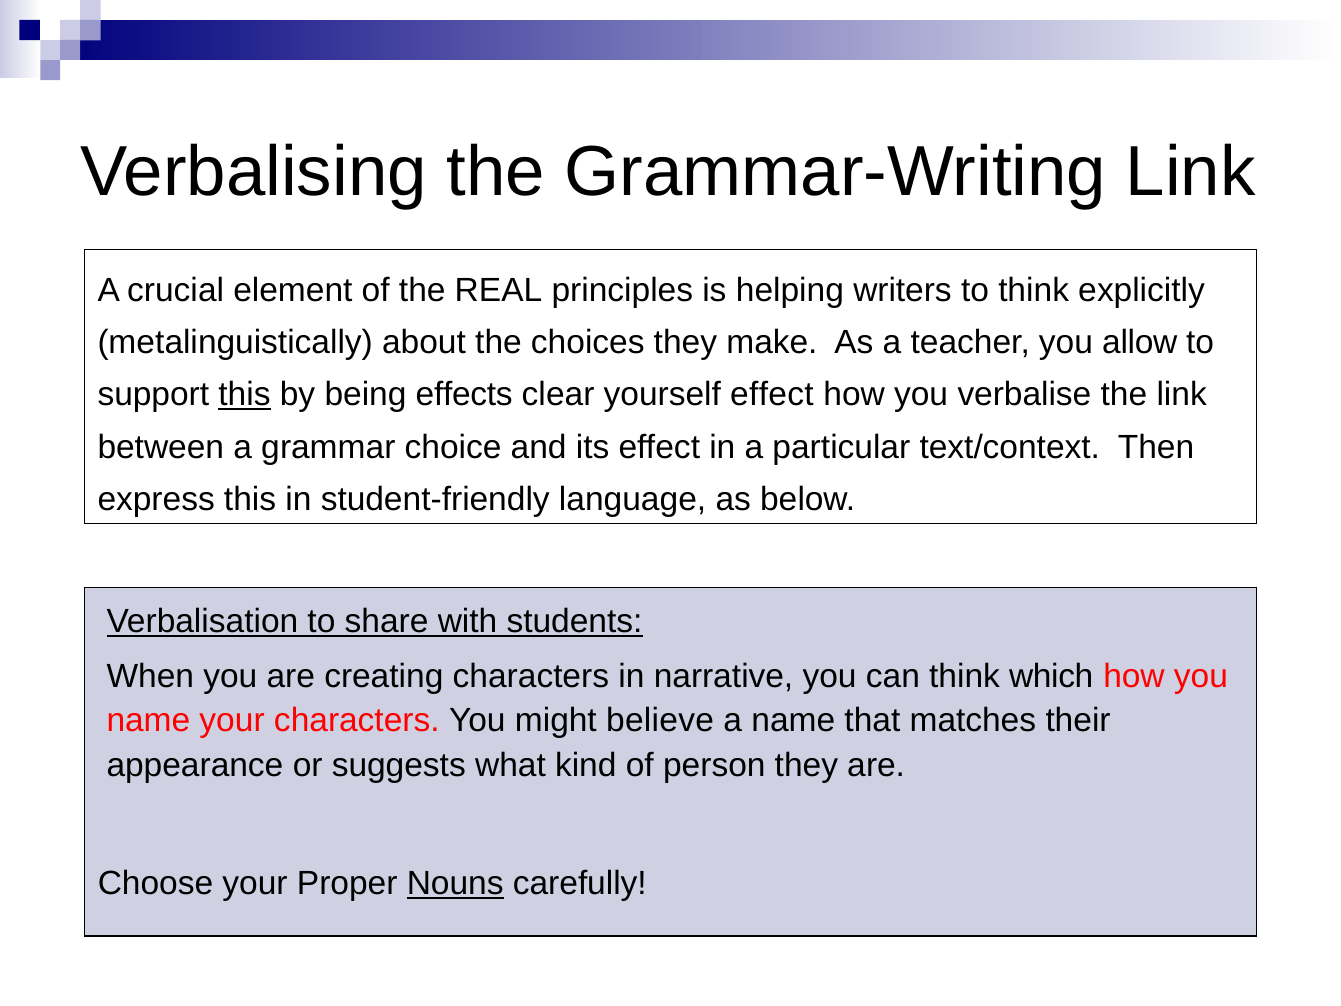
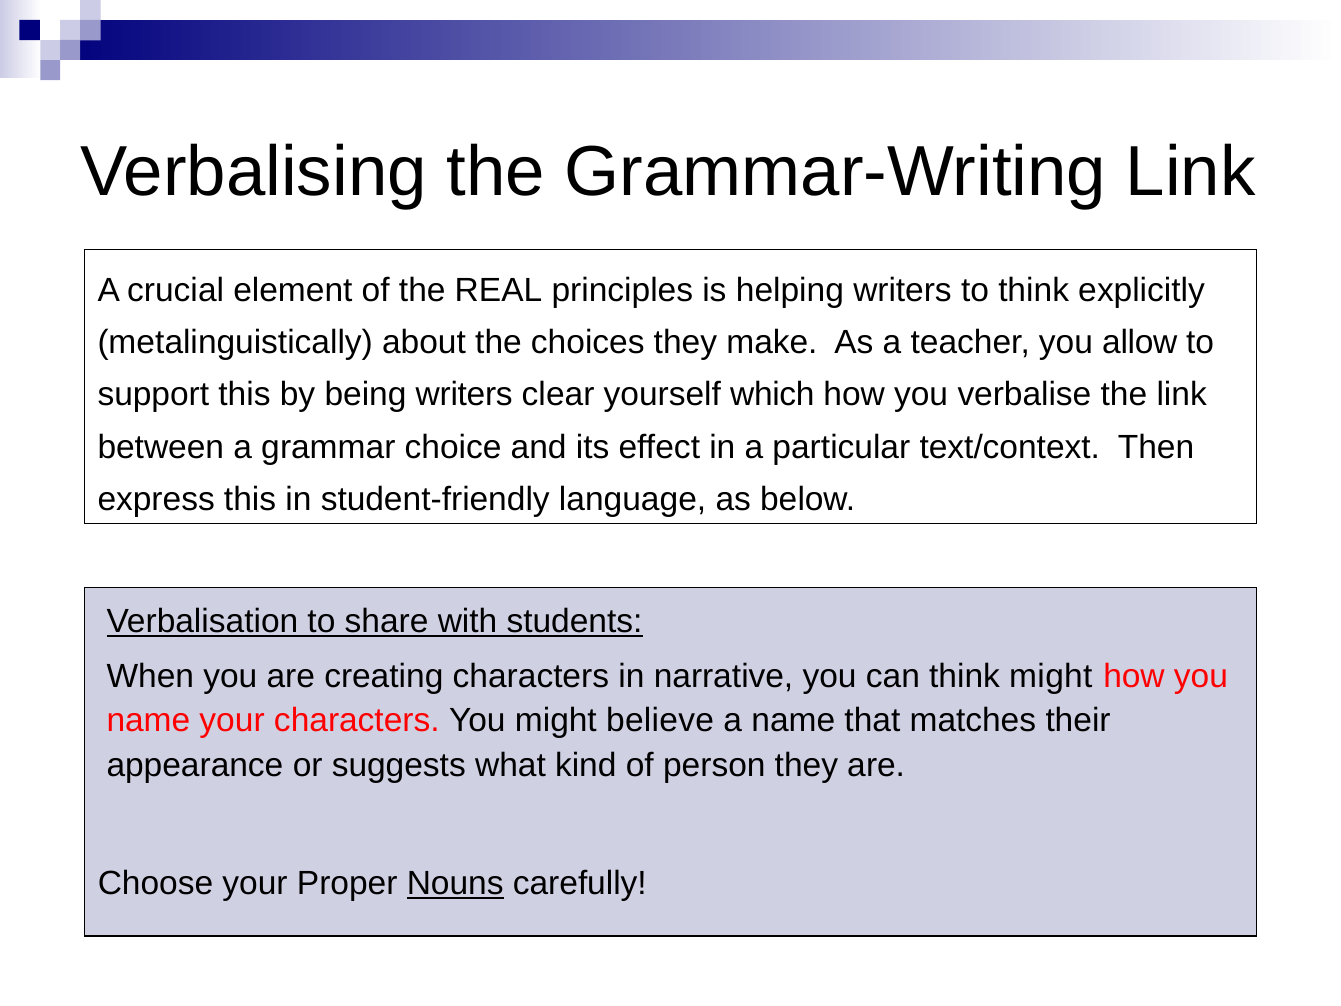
this at (244, 395) underline: present -> none
being effects: effects -> writers
yourself effect: effect -> which
think which: which -> might
